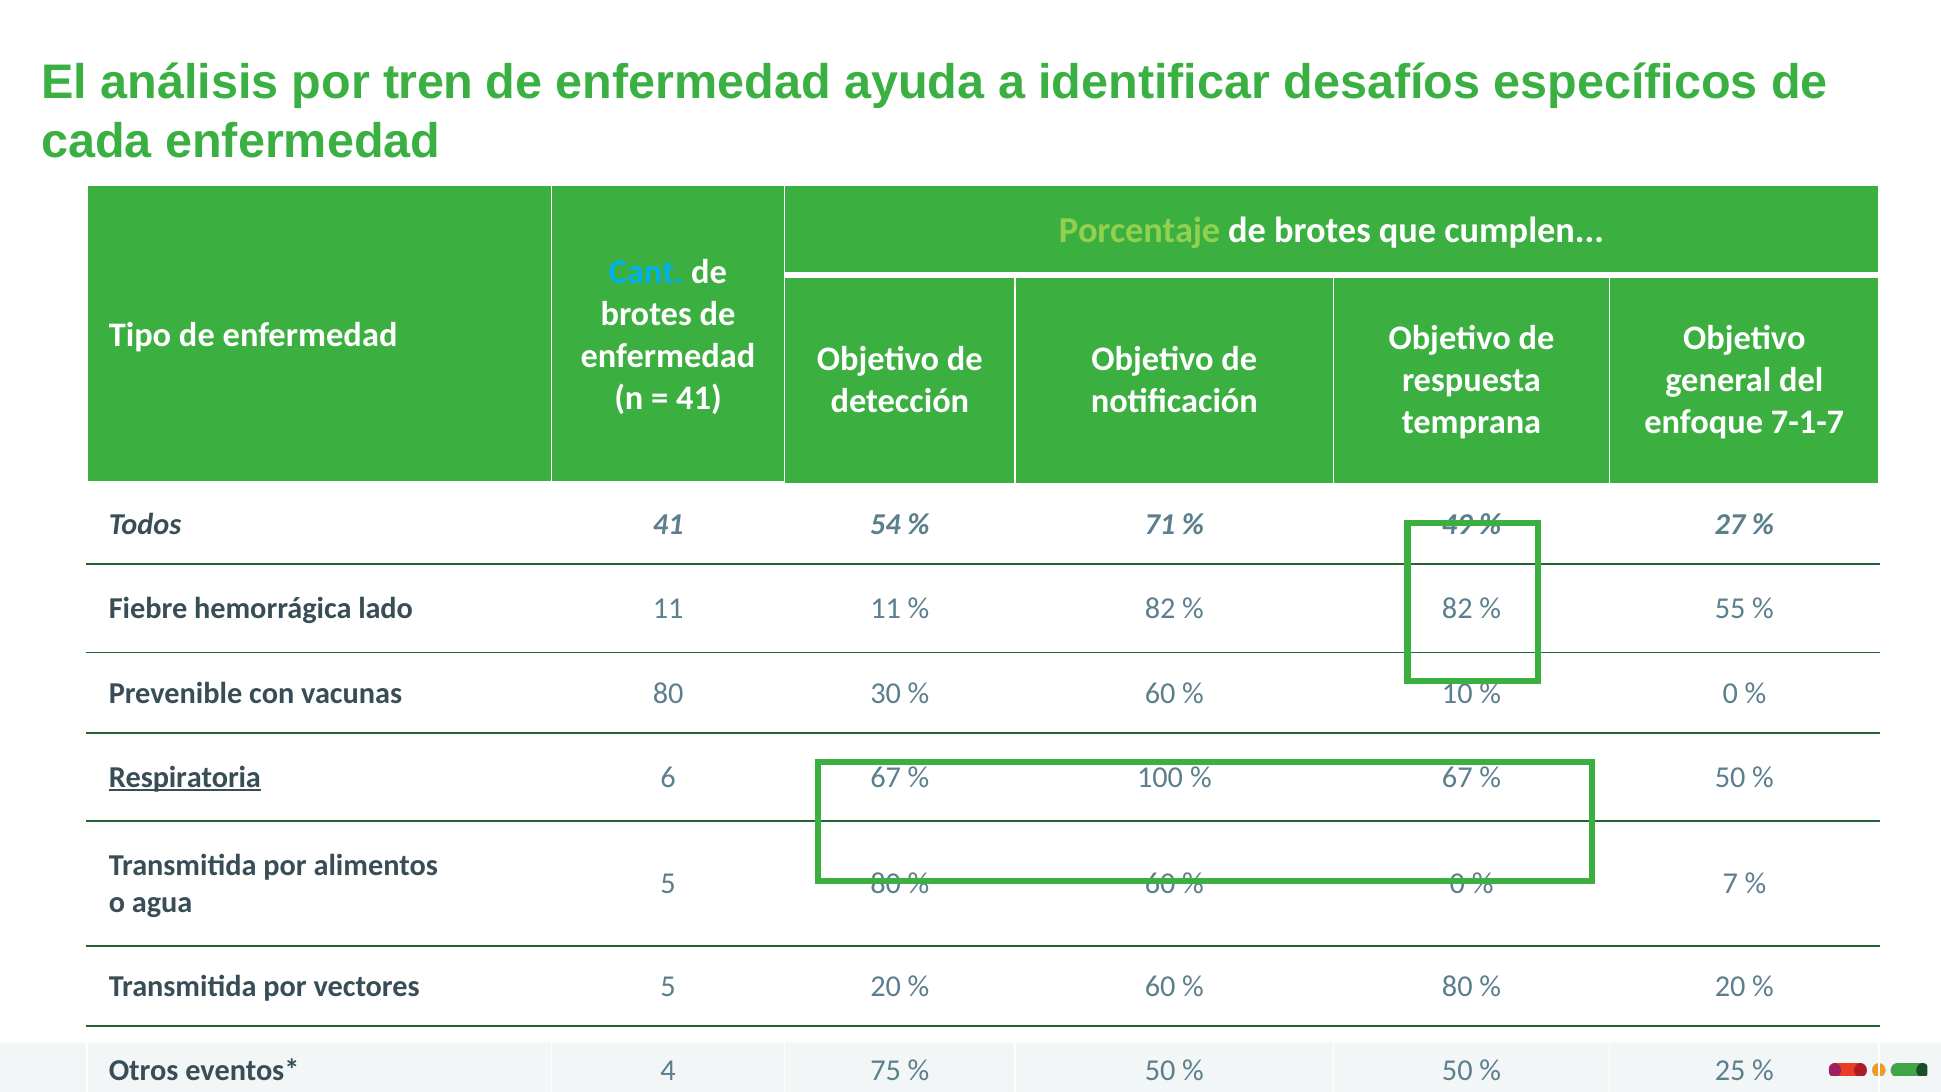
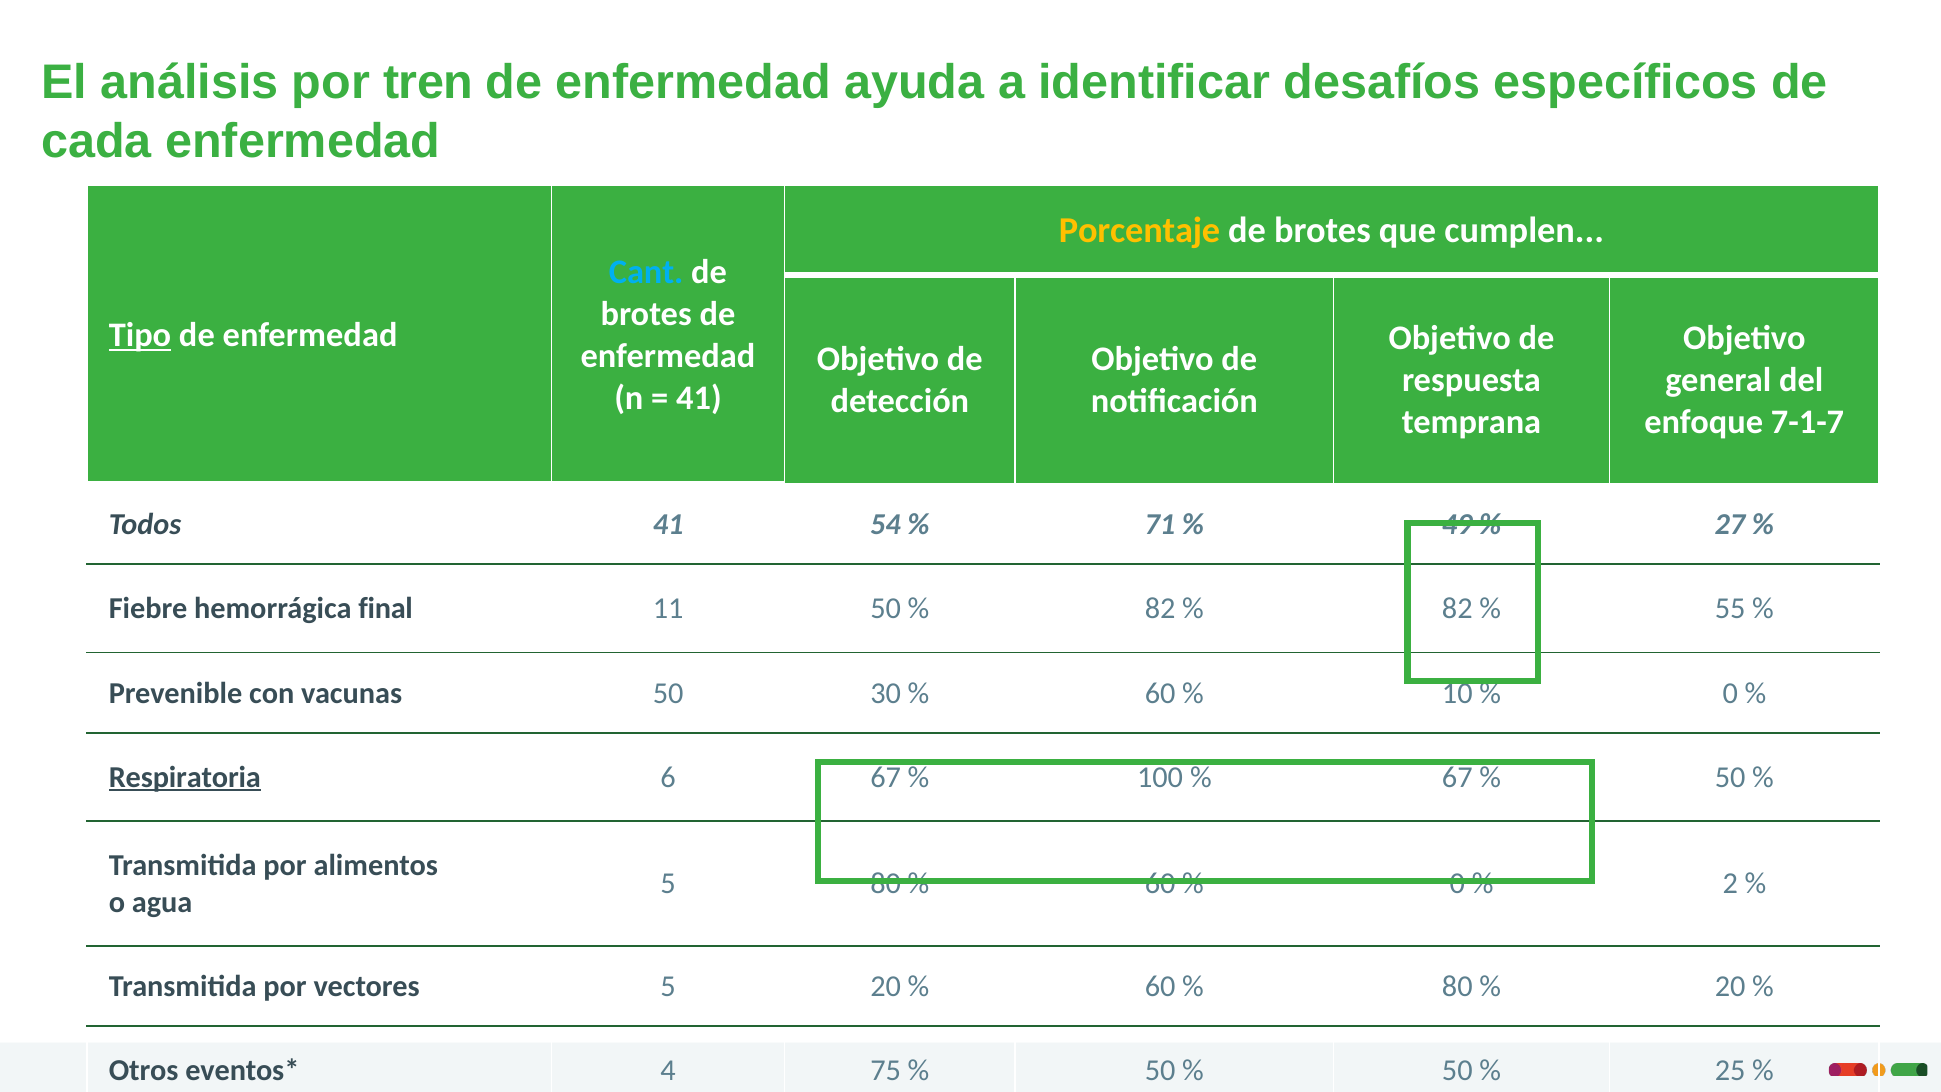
Porcentaje colour: light green -> yellow
Tipo underline: none -> present
lado: lado -> final
11 11: 11 -> 50
vacunas 80: 80 -> 50
7: 7 -> 2
